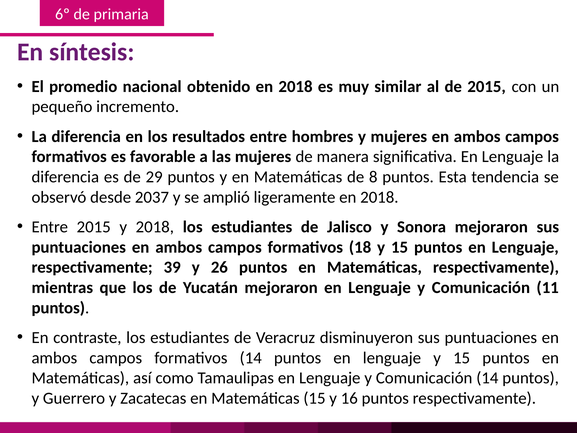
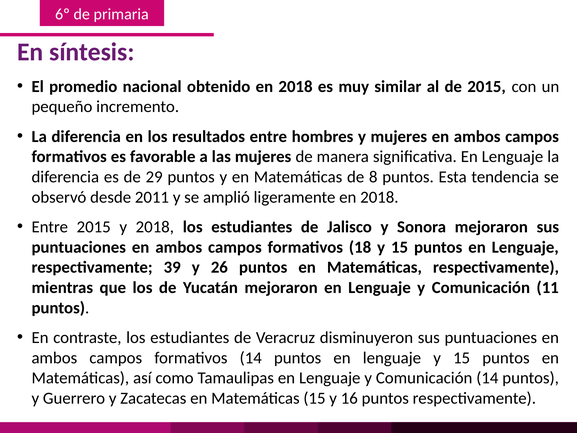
2037: 2037 -> 2011
